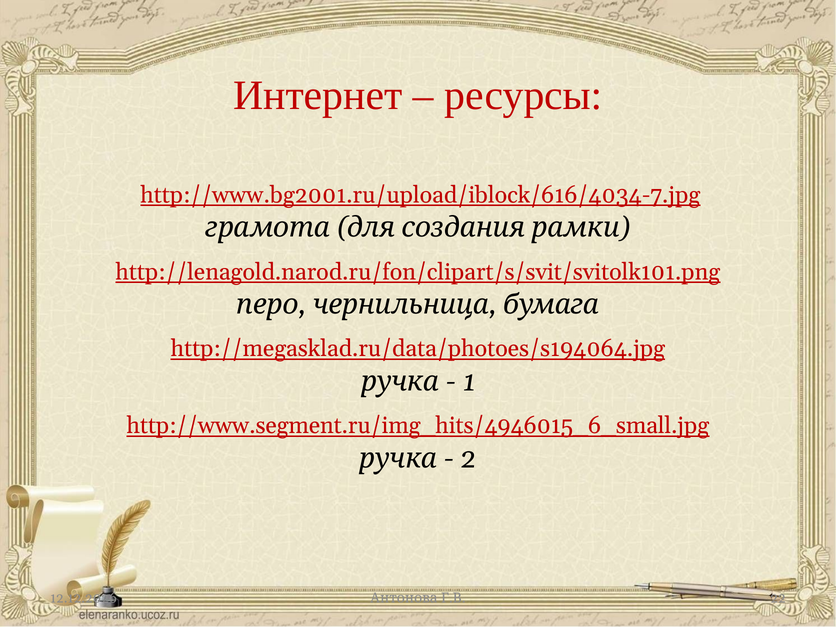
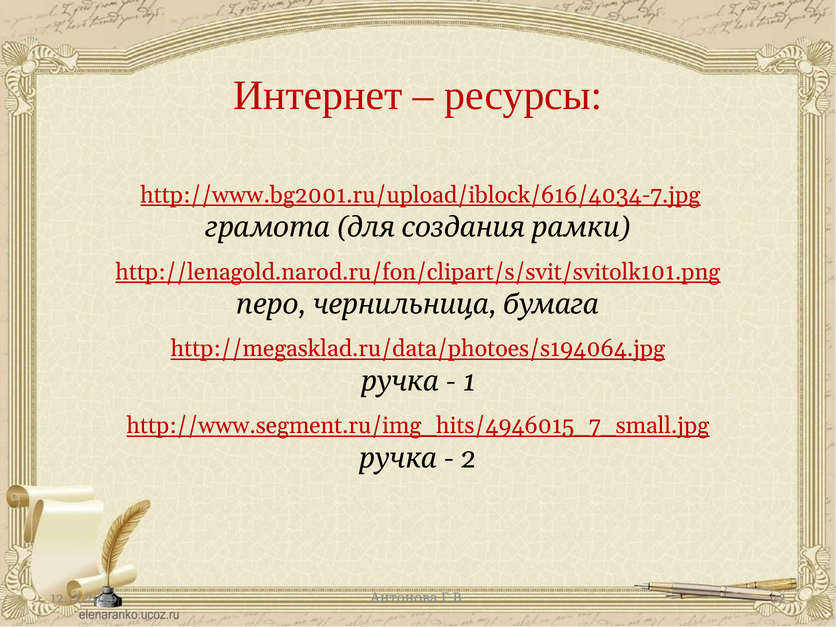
http://www.segment.ru/img_hits/4946015_6_small.jpg: http://www.segment.ru/img_hits/4946015_6_small.jpg -> http://www.segment.ru/img_hits/4946015_7_small.jpg
